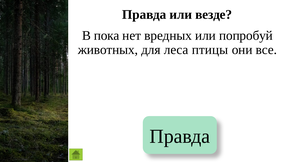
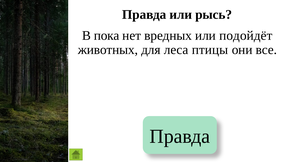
везде: везде -> рысь
попробуй: попробуй -> подойдёт
